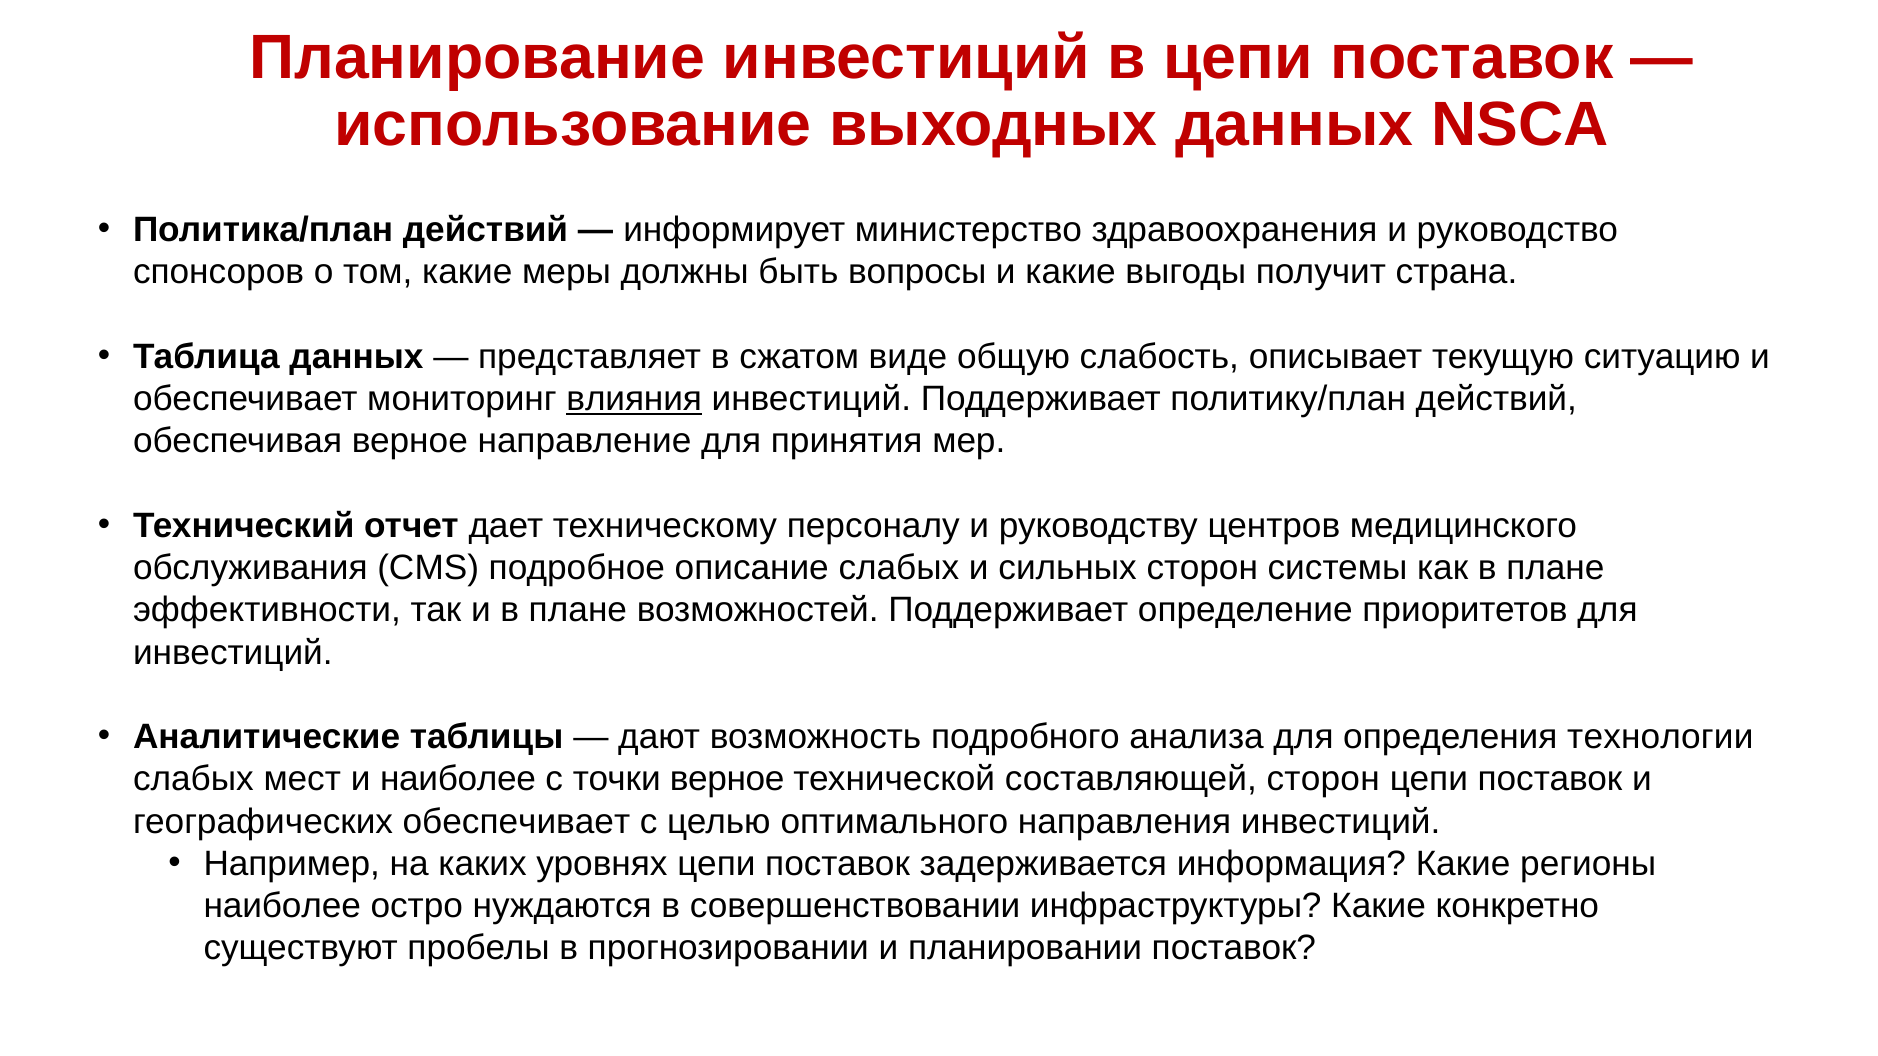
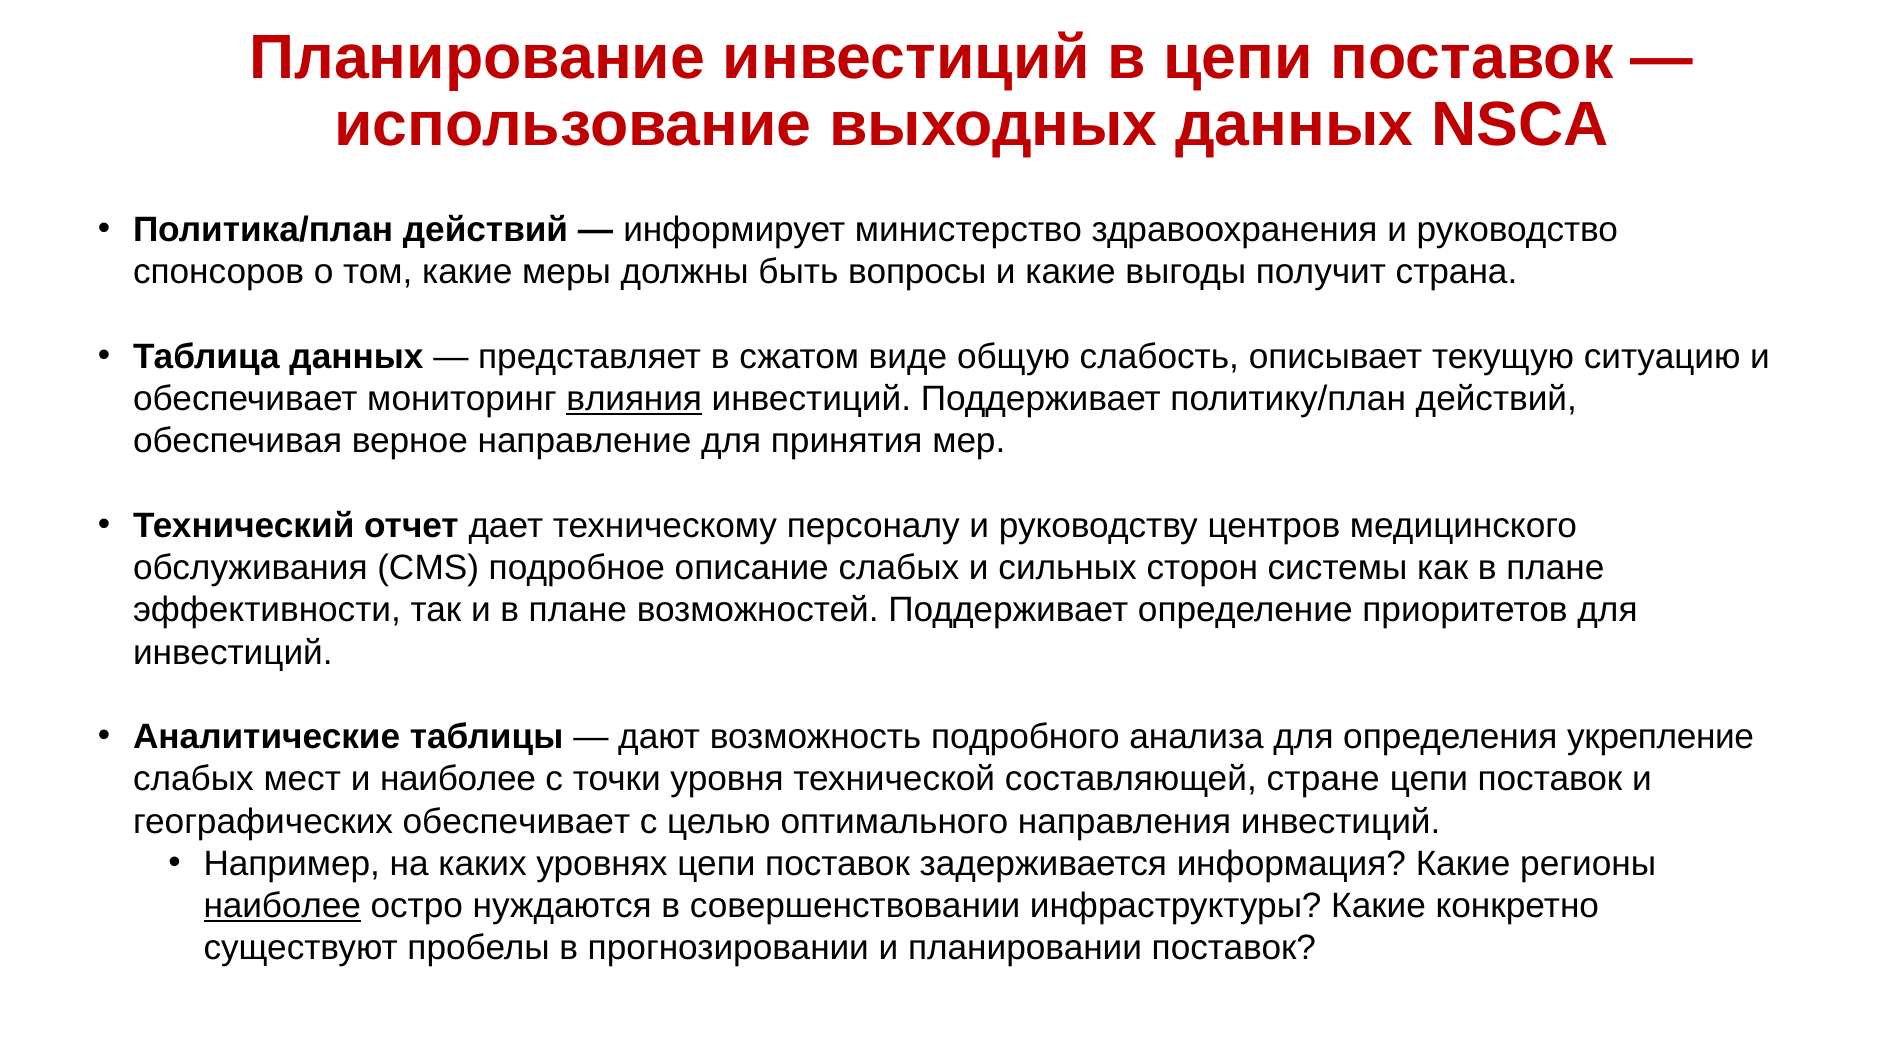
технологии: технологии -> укрепление
точки верное: верное -> уровня
составляющей сторон: сторон -> стране
наиболее at (282, 906) underline: none -> present
